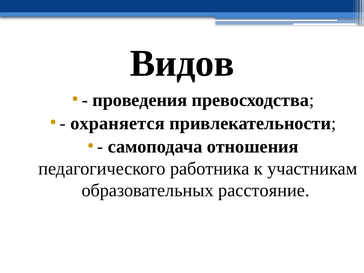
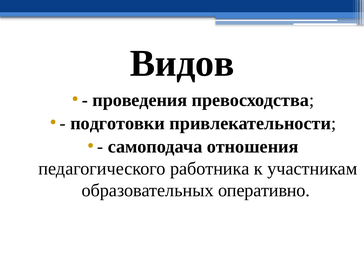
охраняется: охраняется -> подготовки
расстояние: расстояние -> оперативно
